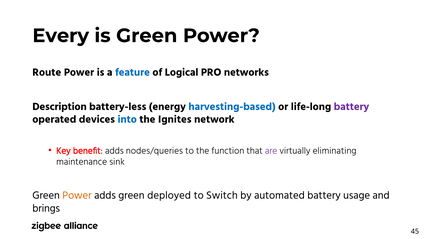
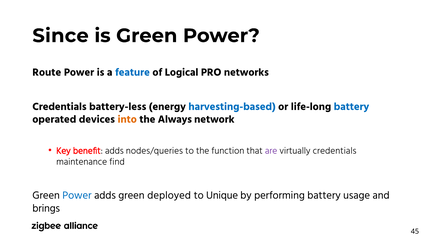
Every: Every -> Since
Description at (60, 107): Description -> Credentials
battery at (352, 107) colour: purple -> blue
into colour: blue -> orange
Ignites: Ignites -> Always
virtually eliminating: eliminating -> credentials
sink: sink -> find
Power at (77, 196) colour: orange -> blue
Switch: Switch -> Unique
automated: automated -> performing
